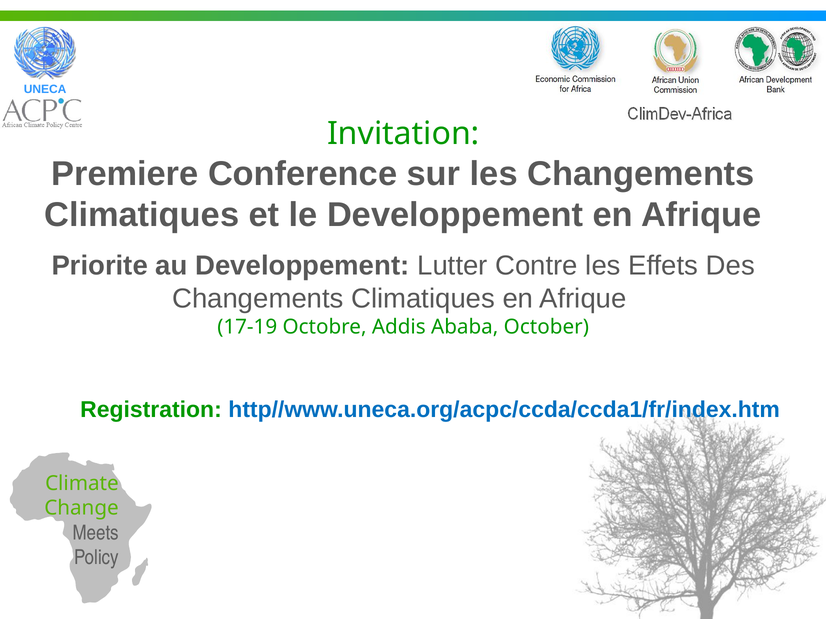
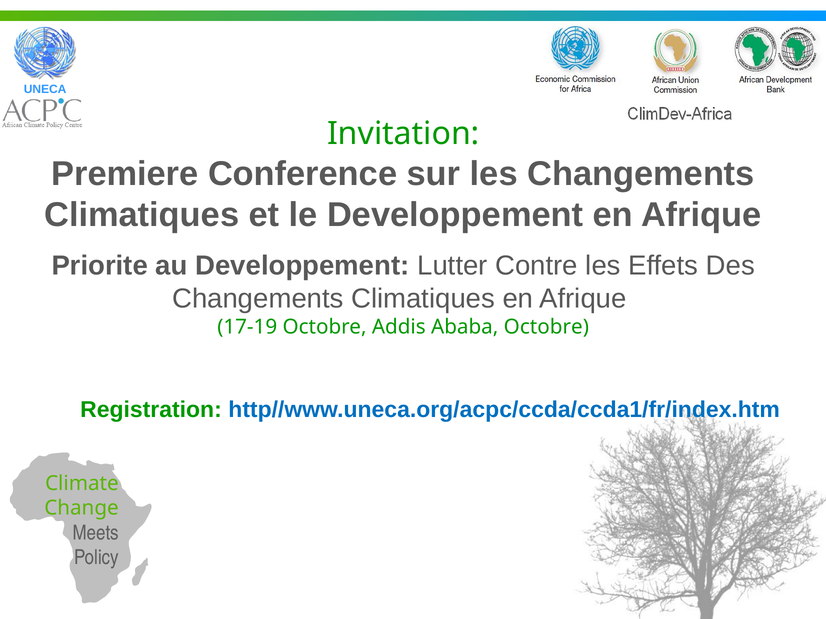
Ababa October: October -> Octobre
